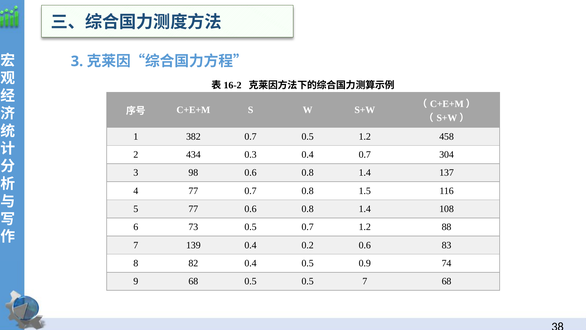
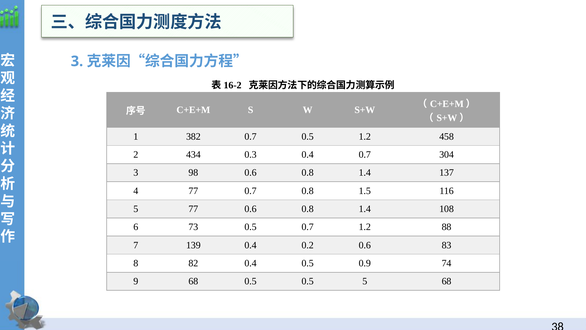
0.5 7: 7 -> 5
